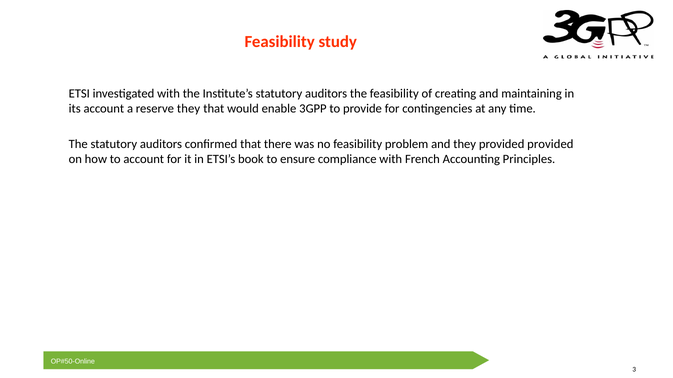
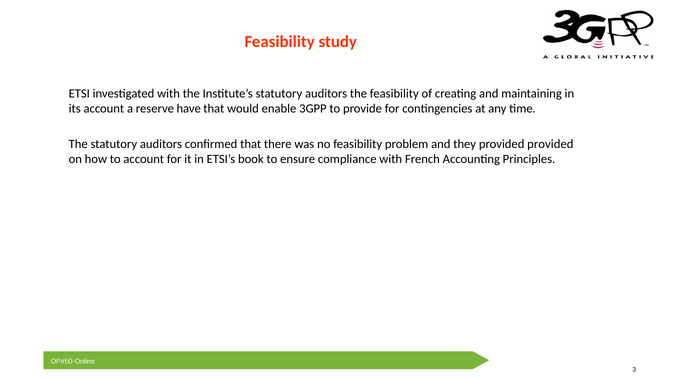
reserve they: they -> have
